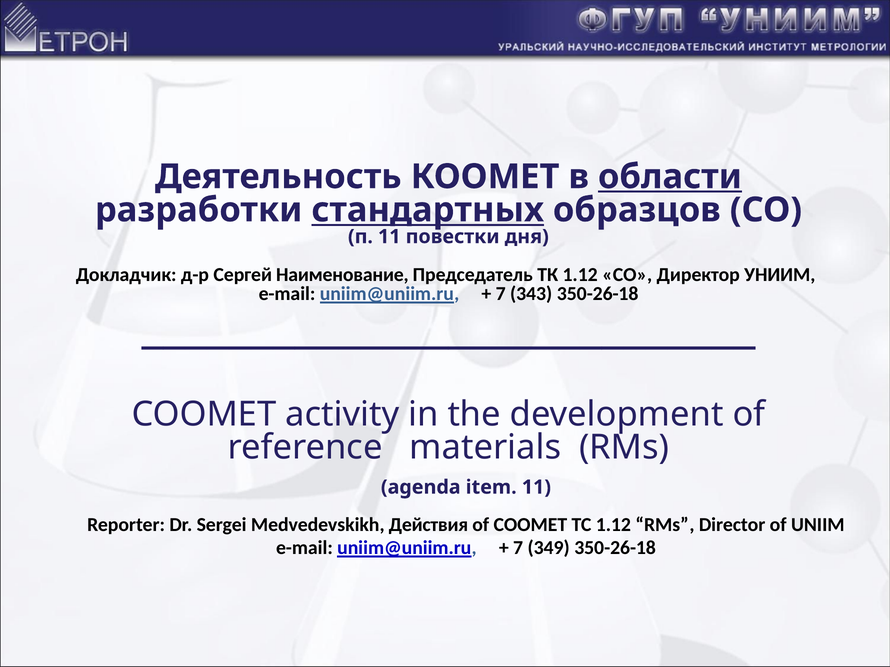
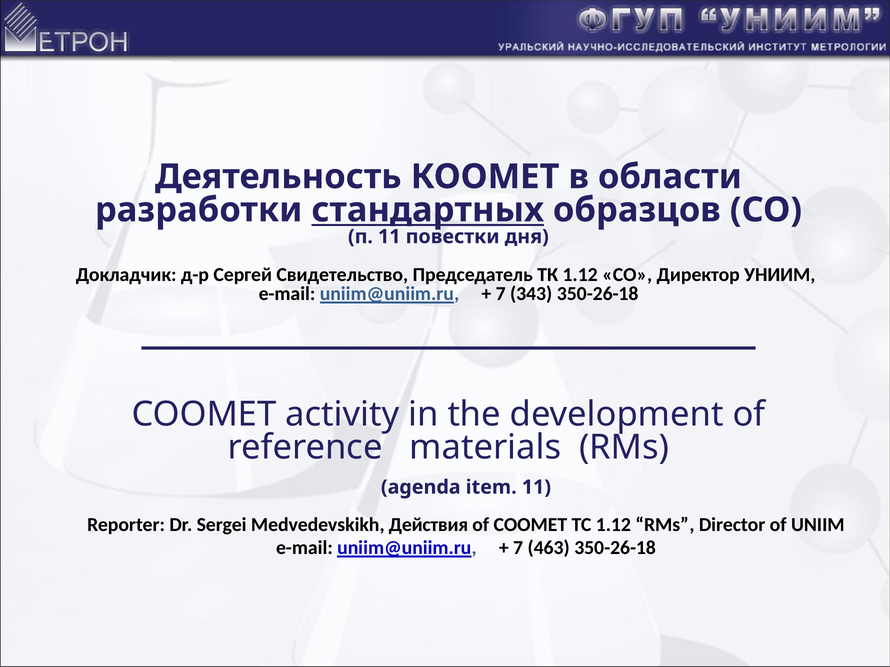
области underline: present -> none
Наименование: Наименование -> Свидетельство
349: 349 -> 463
